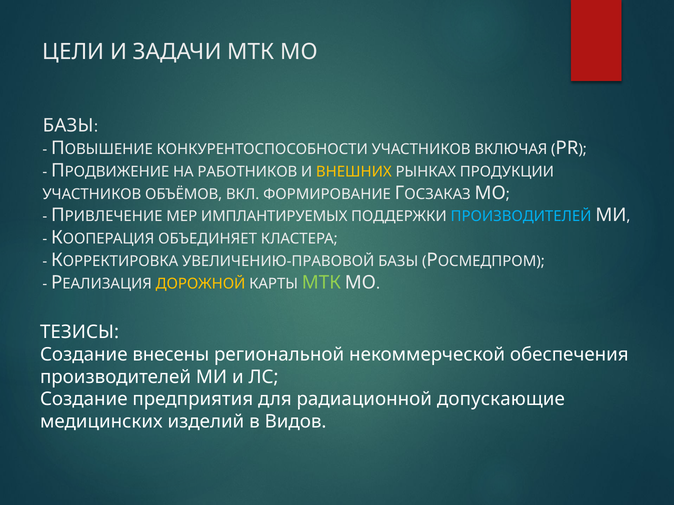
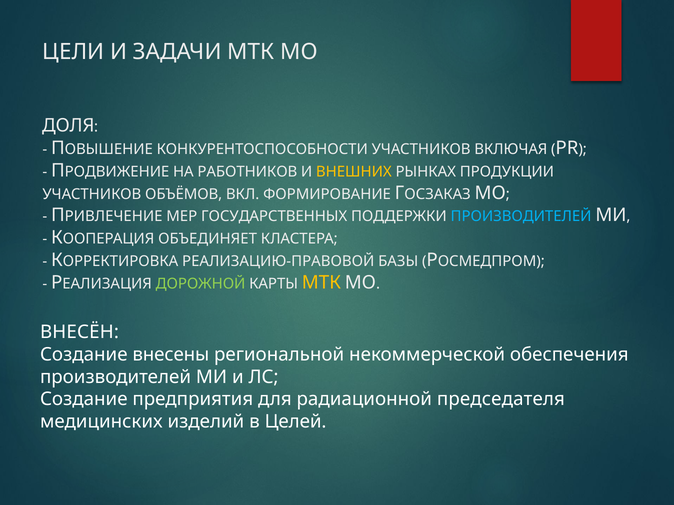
БАЗЫ at (68, 126): БАЗЫ -> ДОЛЯ
ИМПЛАНТИРУЕМЫХ: ИМПЛАНТИРУЕМЫХ -> ГОСУДАРСТВЕННЫХ
УВЕЛИЧЕНИЮ-ПРАВОВОЙ: УВЕЛИЧЕНИЮ-ПРАВОВОЙ -> РЕАЛИЗАЦИЮ-ПРАВОВОЙ
ДОРОЖНОЙ colour: yellow -> light green
МТК at (321, 283) colour: light green -> yellow
ТЕЗИСЫ: ТЕЗИСЫ -> ВНЕСЁН
допускающие: допускающие -> председателя
Видов: Видов -> Целей
